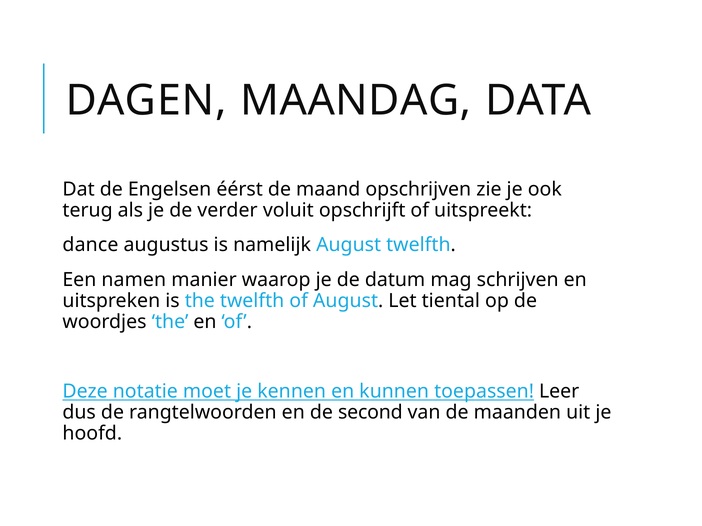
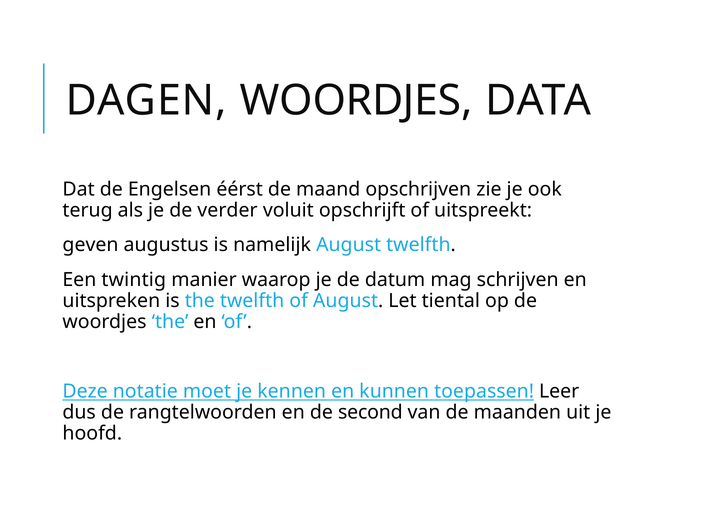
DAGEN MAANDAG: MAANDAG -> WOORDJES
dance: dance -> geven
namen: namen -> twintig
